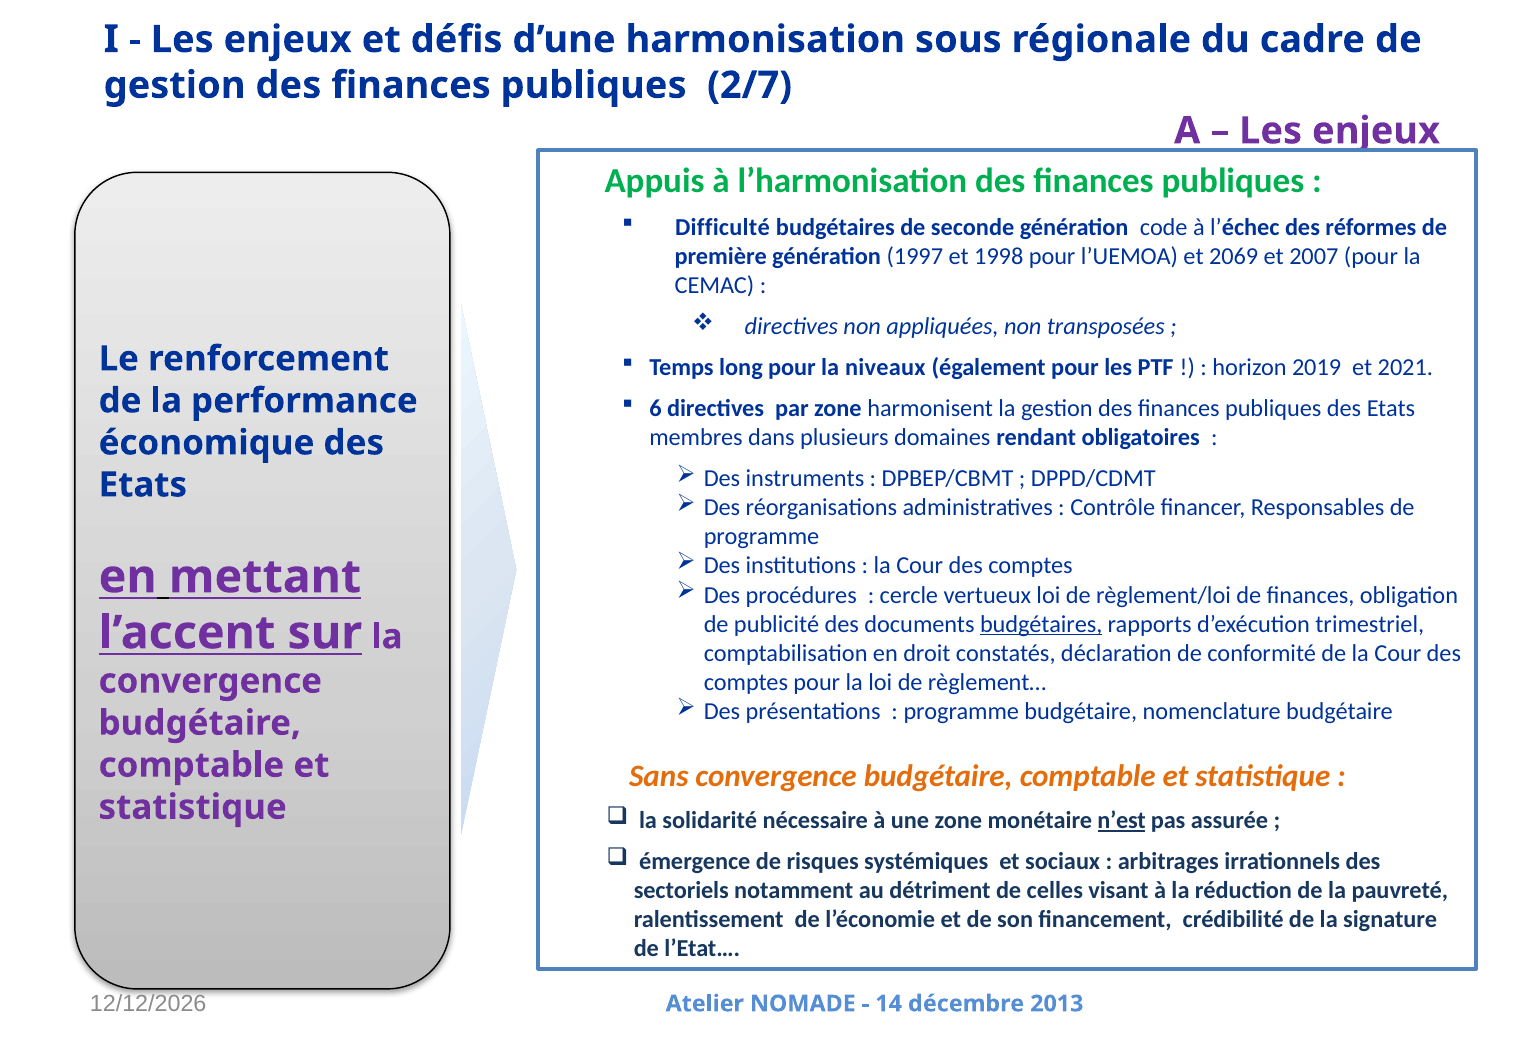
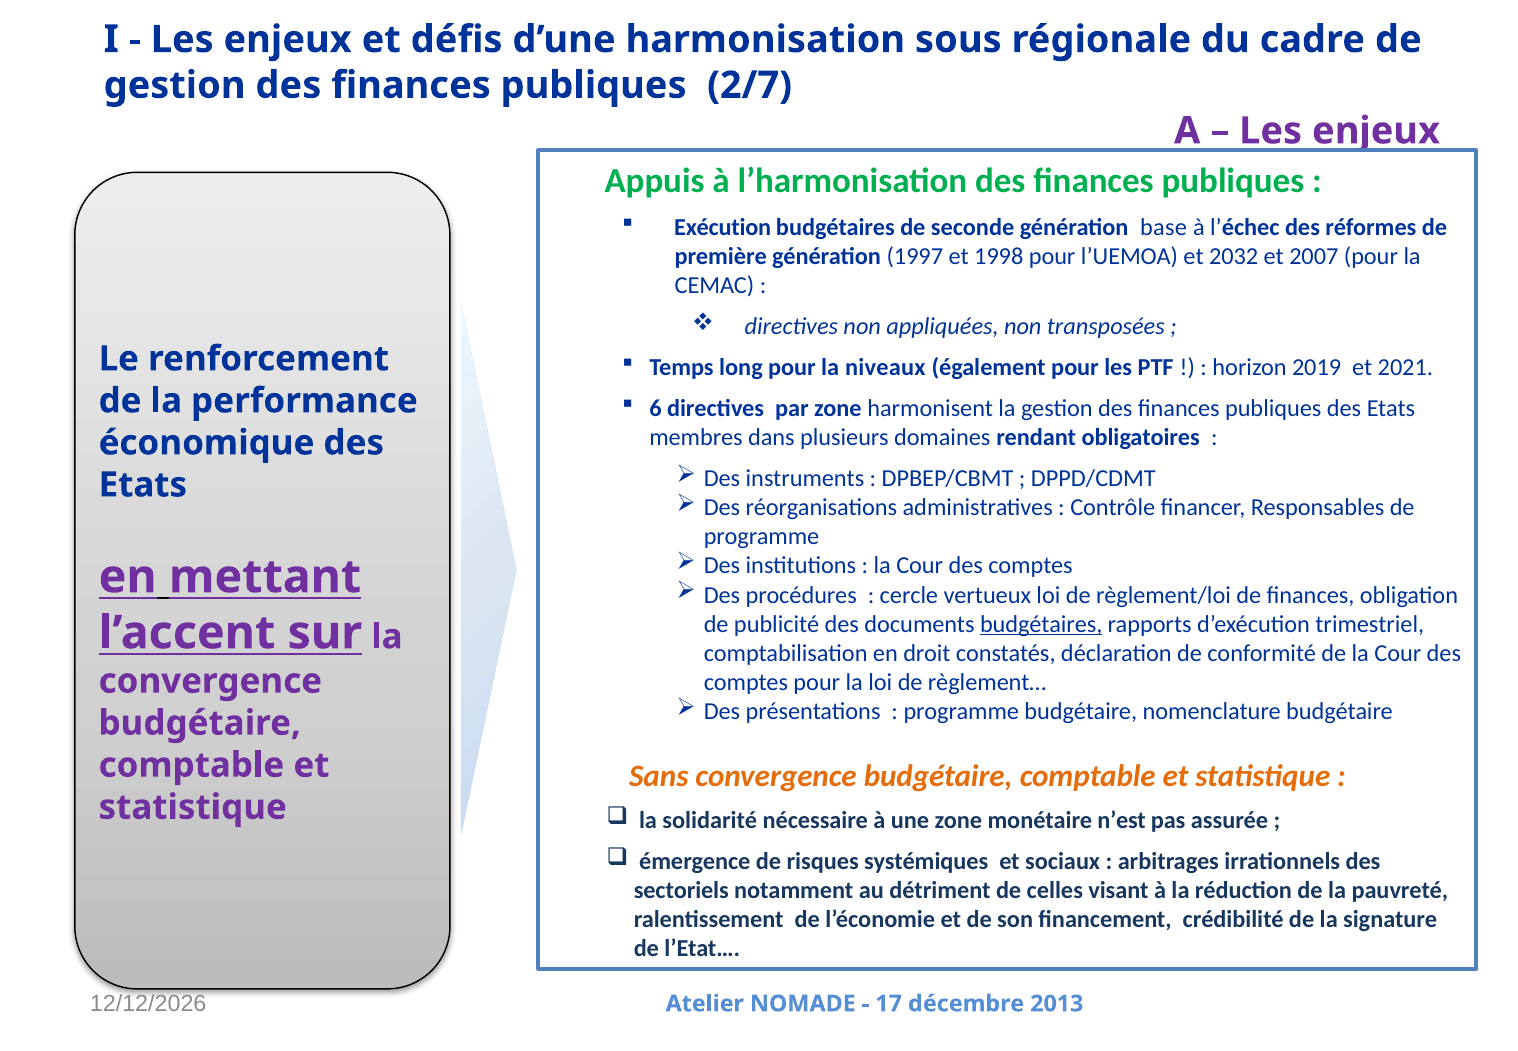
Difficulté: Difficulté -> Exécution
code: code -> base
2069: 2069 -> 2032
n’est underline: present -> none
14: 14 -> 17
